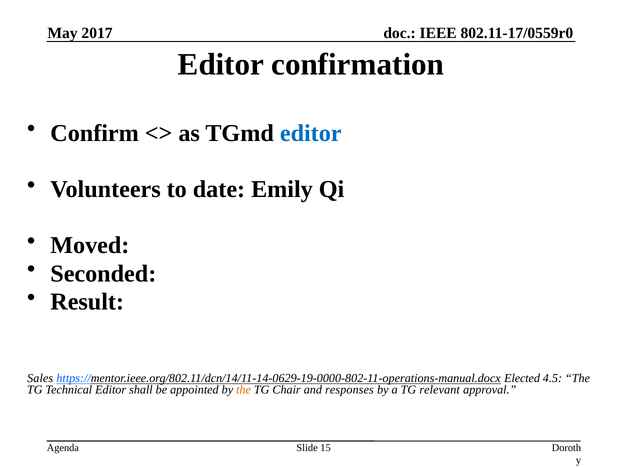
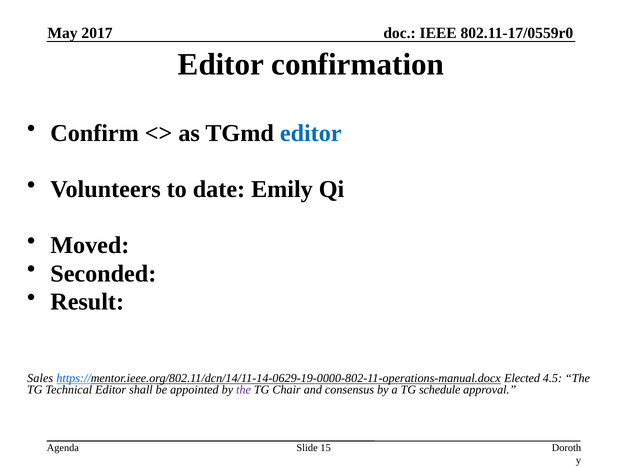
the at (244, 390) colour: orange -> purple
responses: responses -> consensus
relevant: relevant -> schedule
